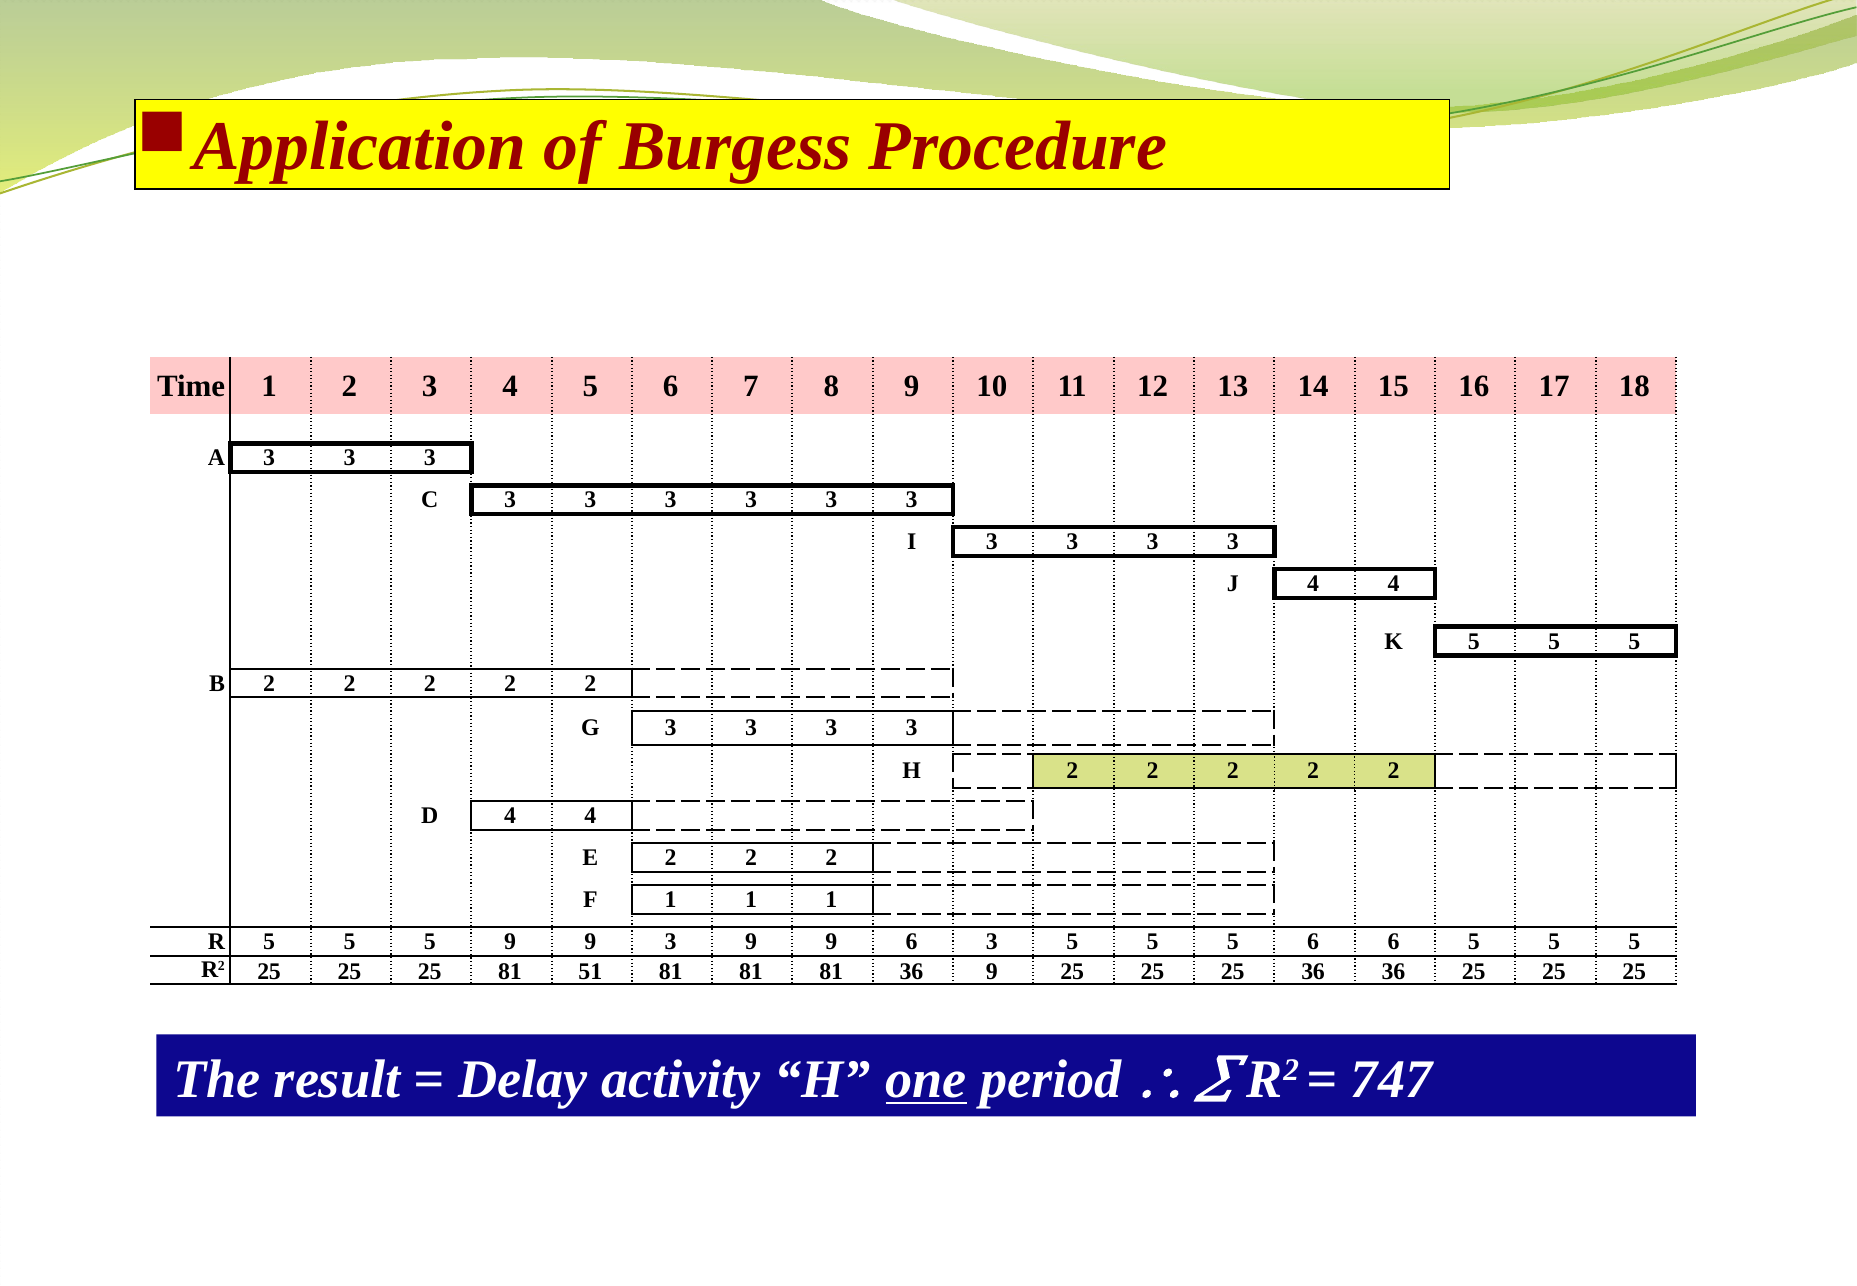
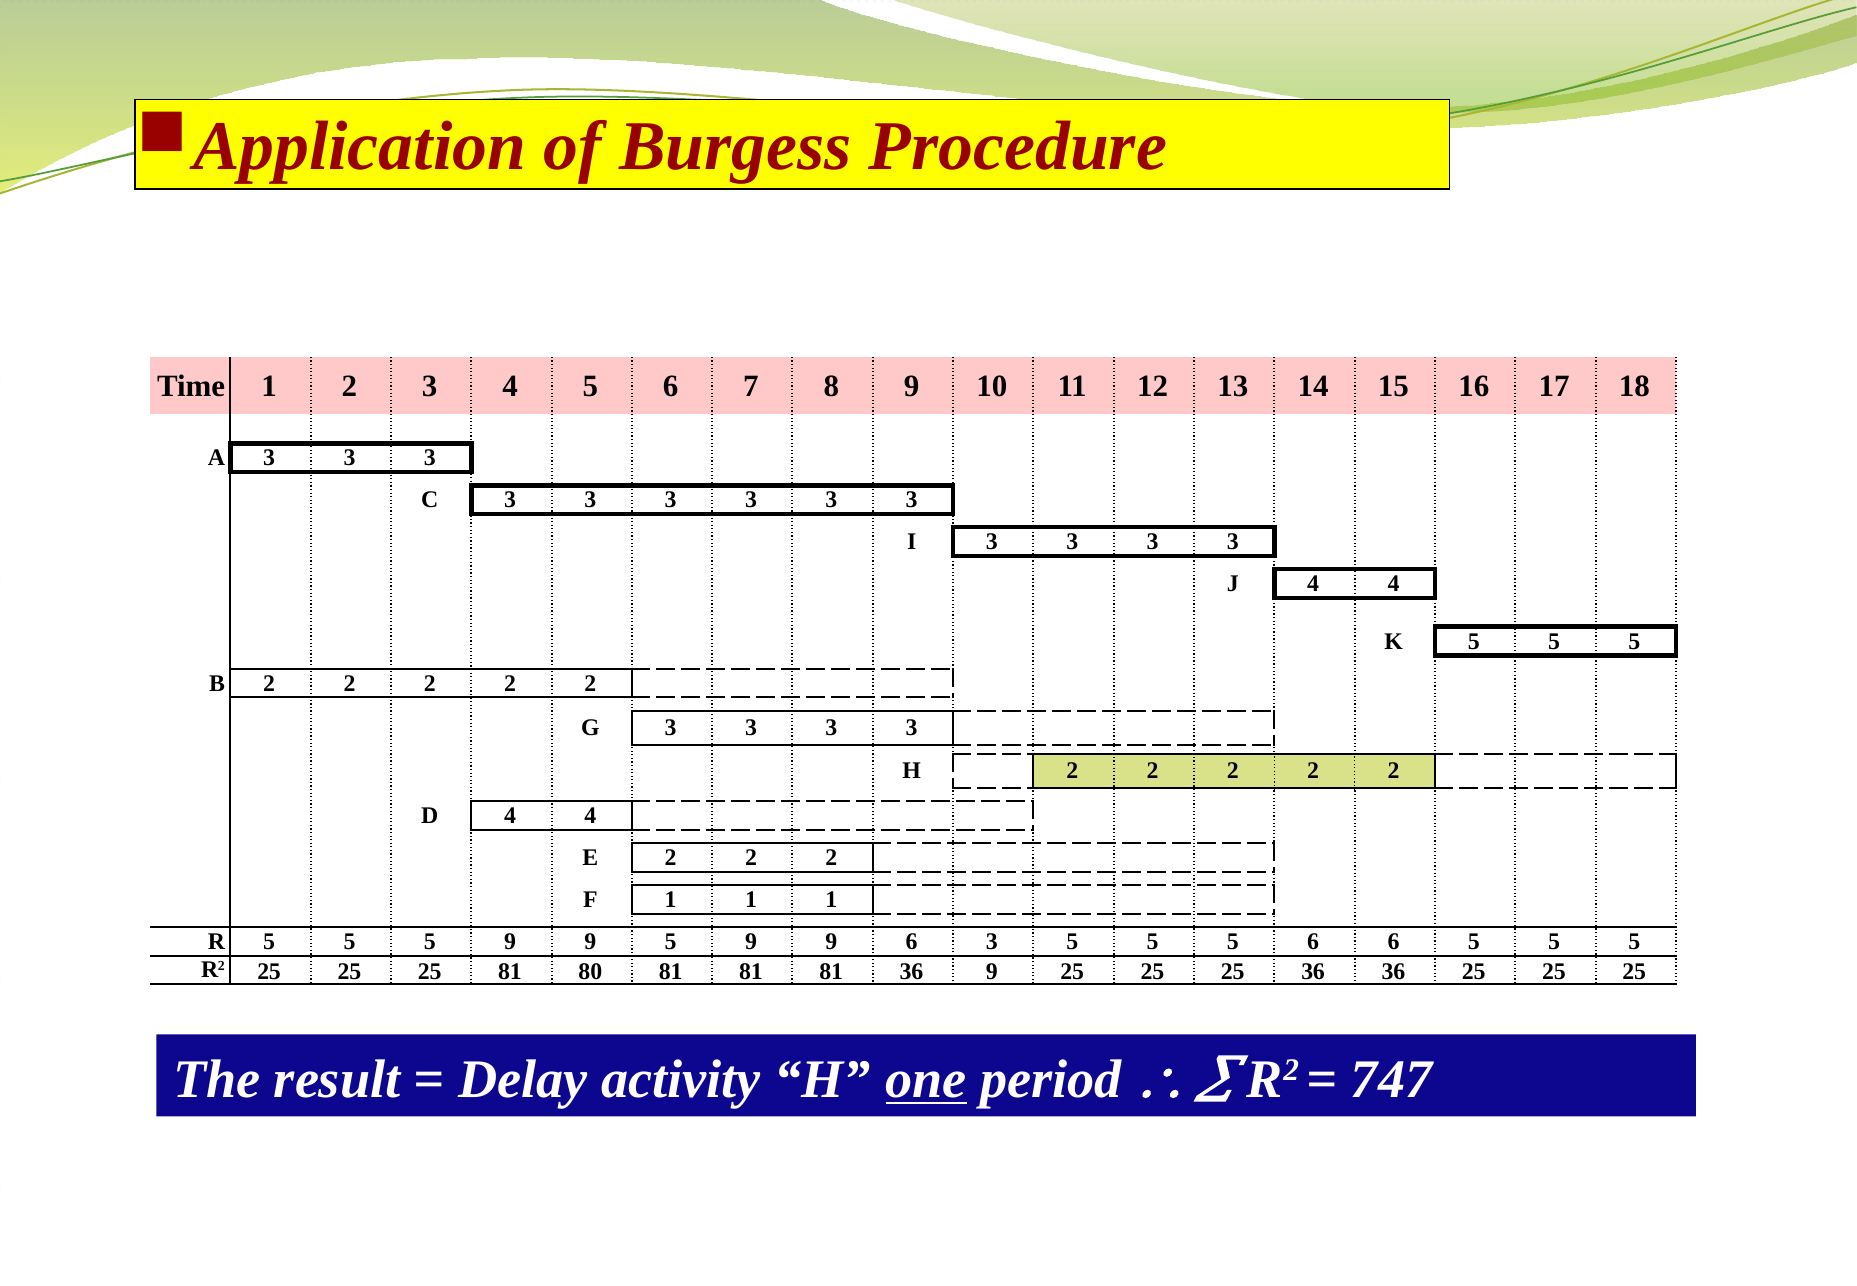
9 3: 3 -> 5
51: 51 -> 80
